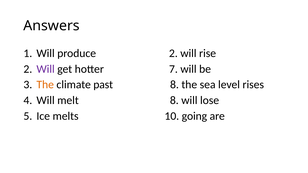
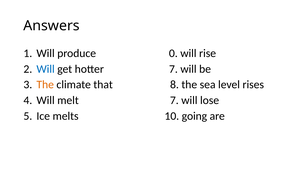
produce 2: 2 -> 0
Will at (46, 69) colour: purple -> blue
past: past -> that
melt 8: 8 -> 7
